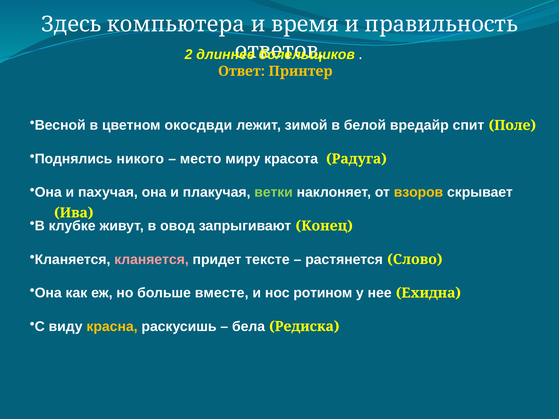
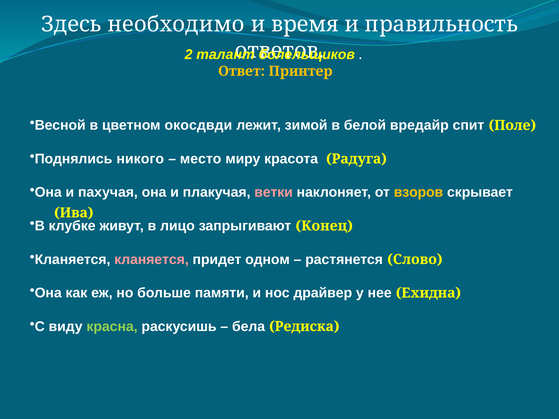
компьютера: компьютера -> необходимо
длиннее: длиннее -> талант
ветки colour: light green -> pink
овод: овод -> лицо
тексте: тексте -> одном
вместе: вместе -> памяти
ротином: ротином -> драйвер
красна colour: yellow -> light green
